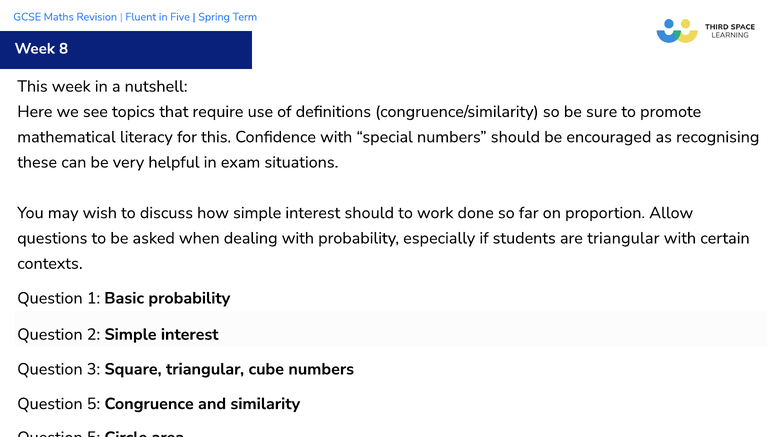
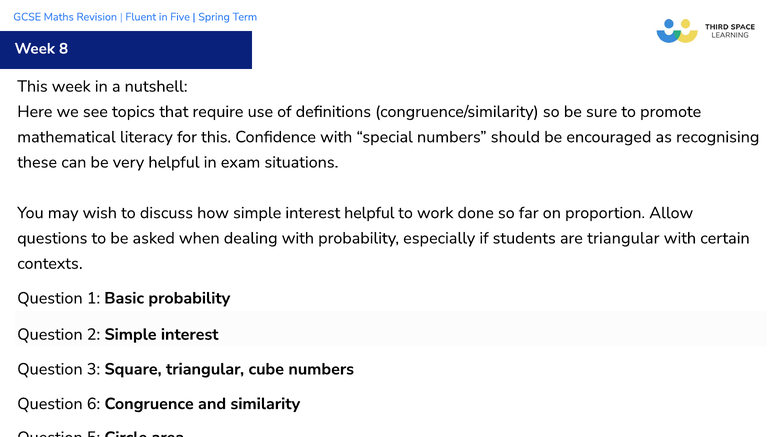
interest should: should -> helpful
5 at (93, 404): 5 -> 6
